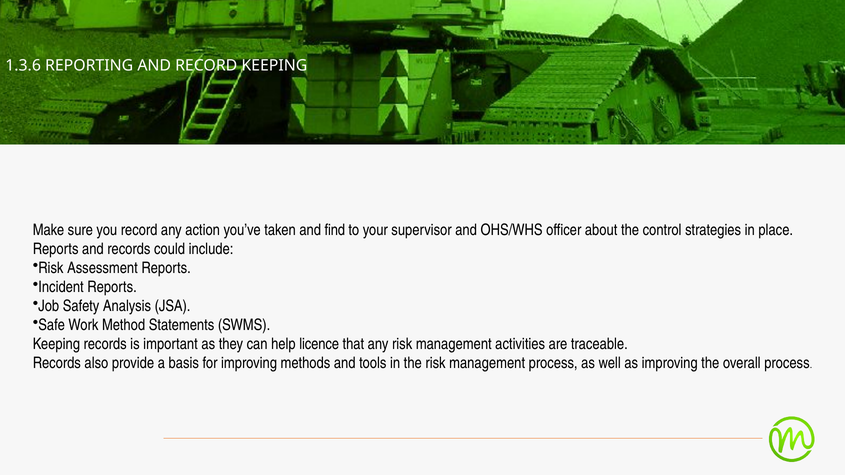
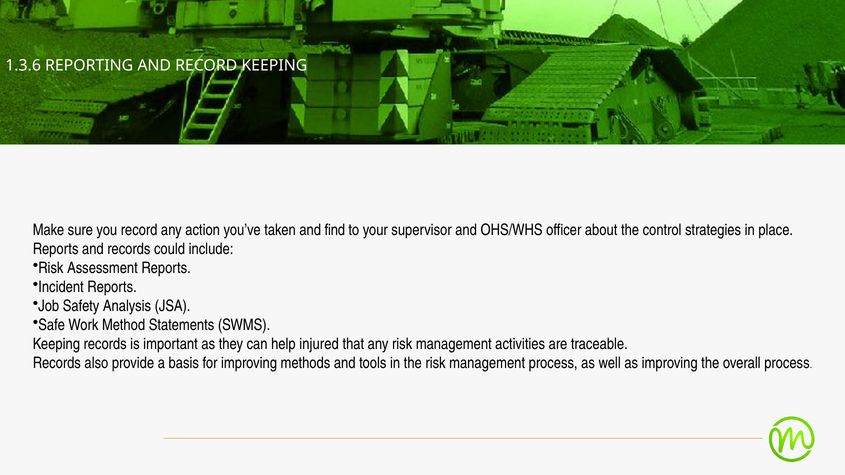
licence: licence -> injured
